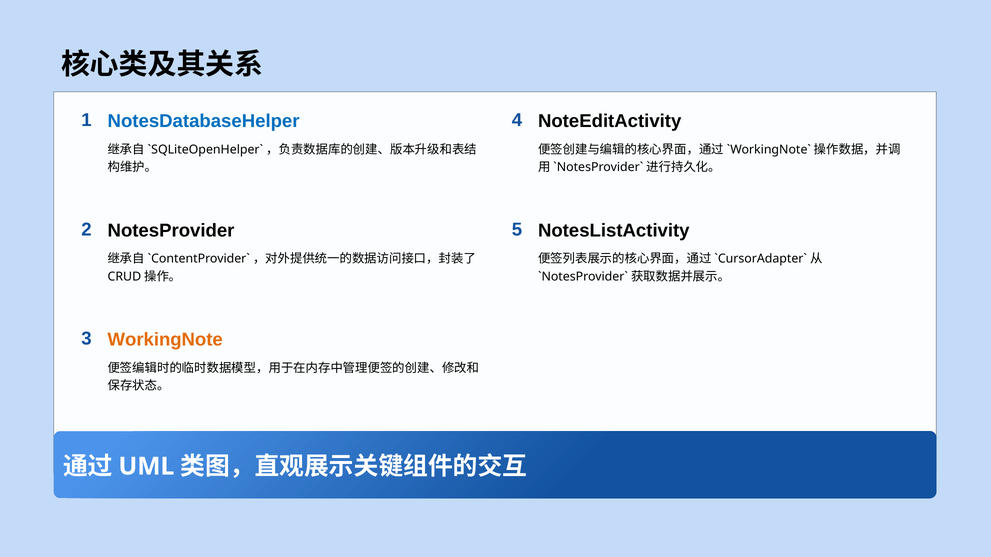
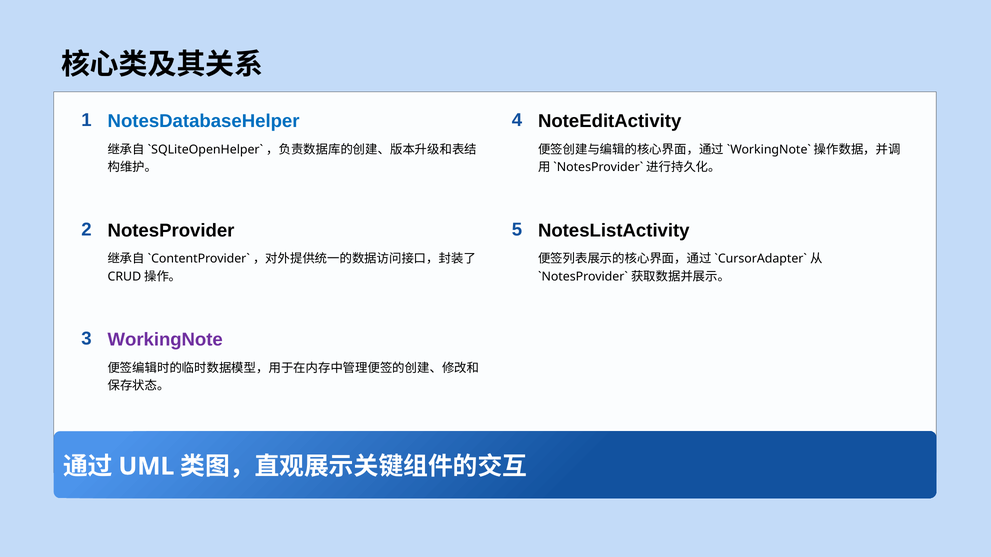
WorkingNote colour: orange -> purple
